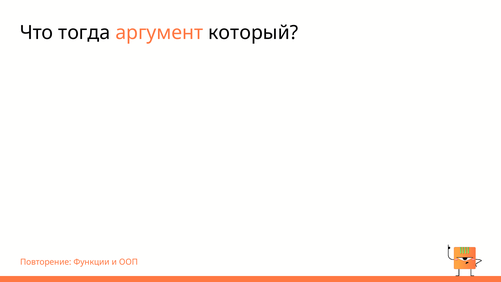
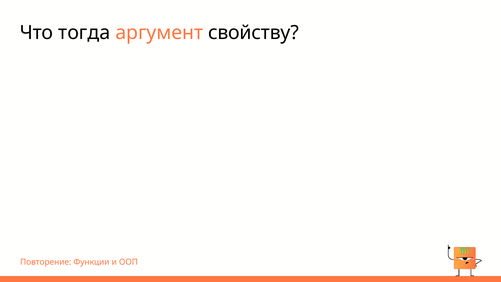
который: который -> свойству
